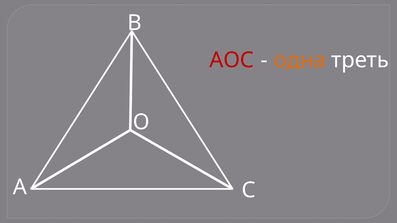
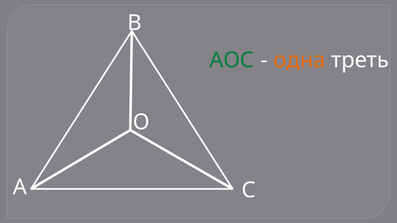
АОС colour: red -> green
